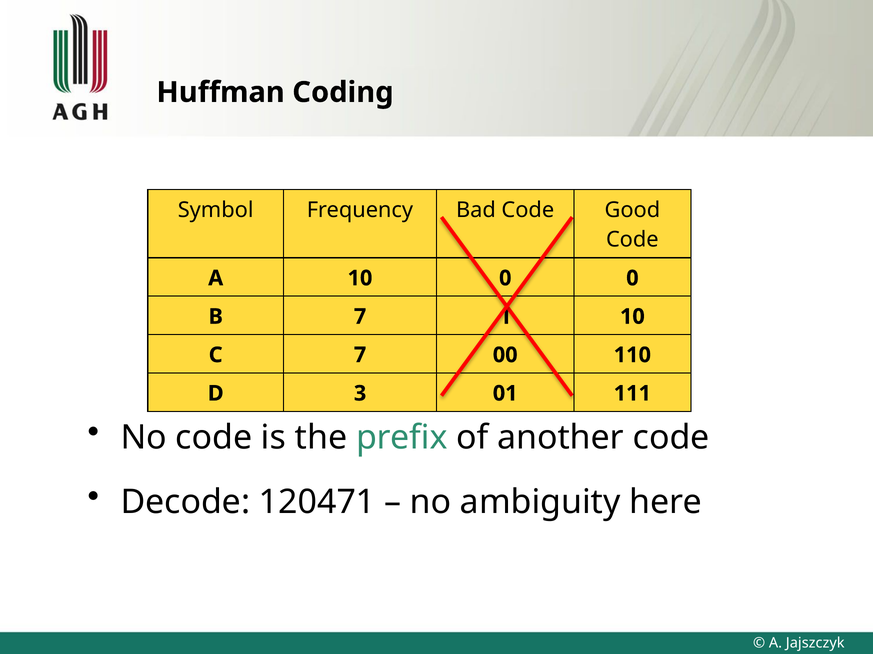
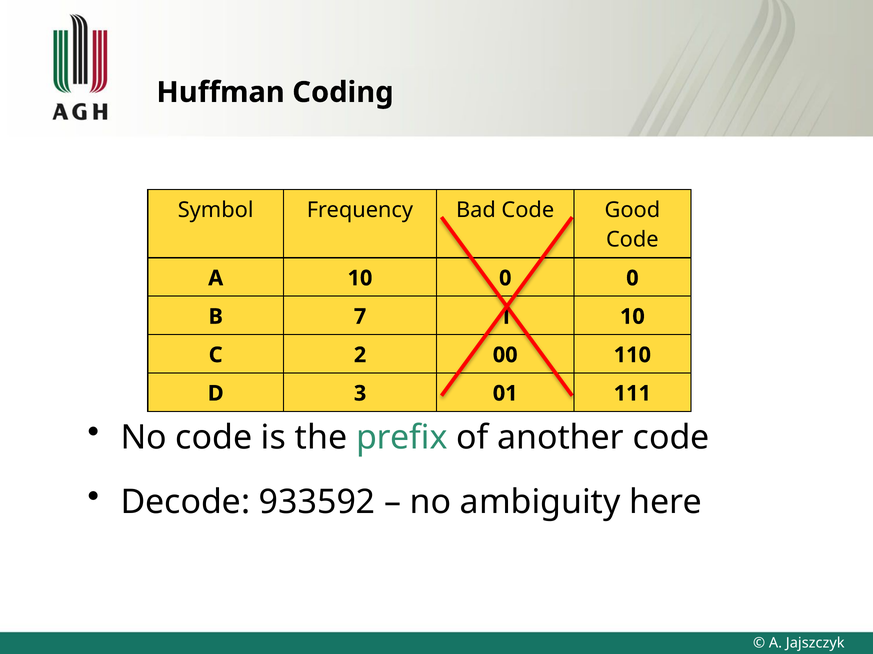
C 7: 7 -> 2
120471: 120471 -> 933592
